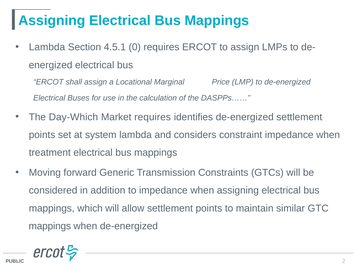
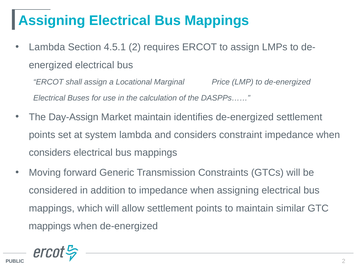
4.5.1 0: 0 -> 2
Day-Which: Day-Which -> Day-Assign
Market requires: requires -> maintain
treatment at (50, 153): treatment -> considers
